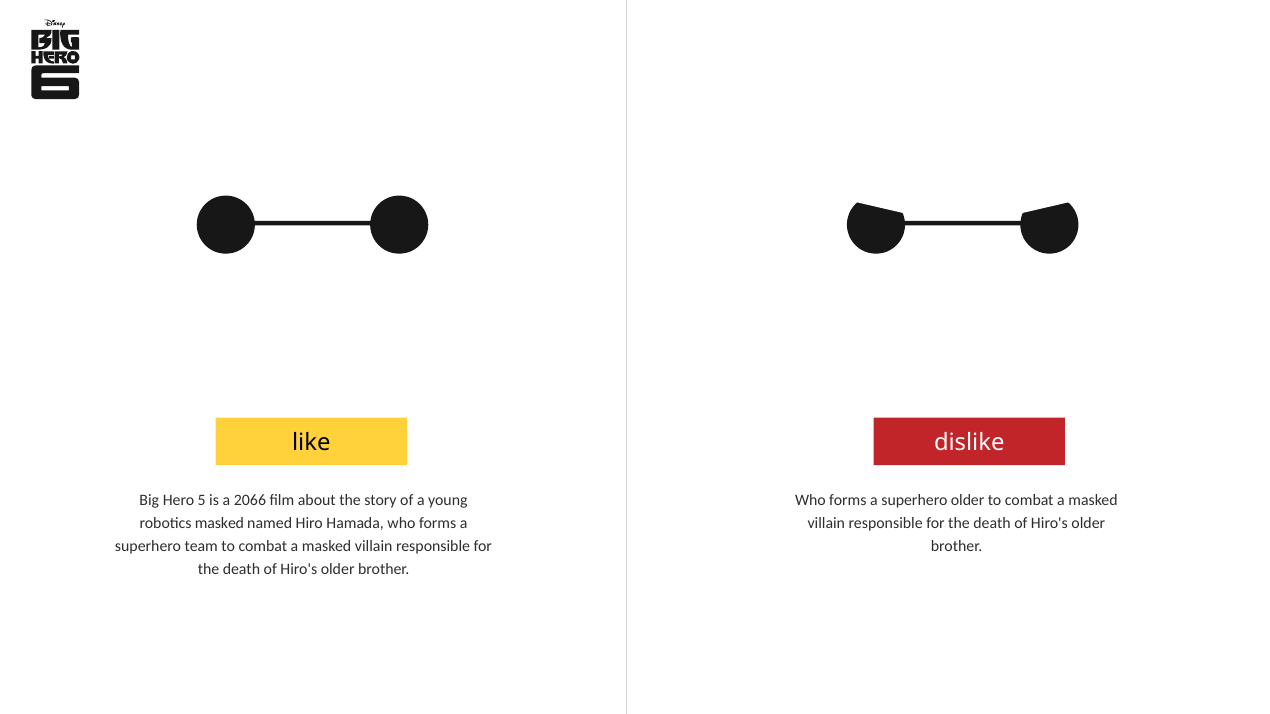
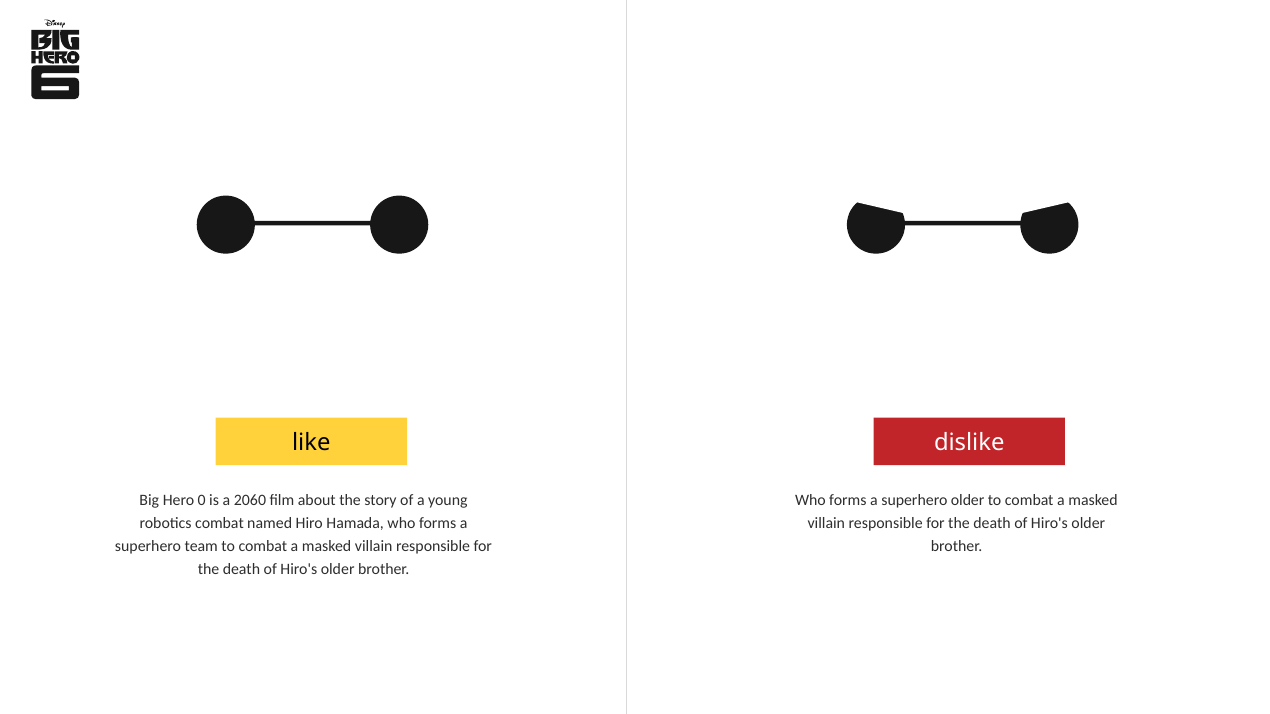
5: 5 -> 0
2066: 2066 -> 2060
robotics masked: masked -> combat
